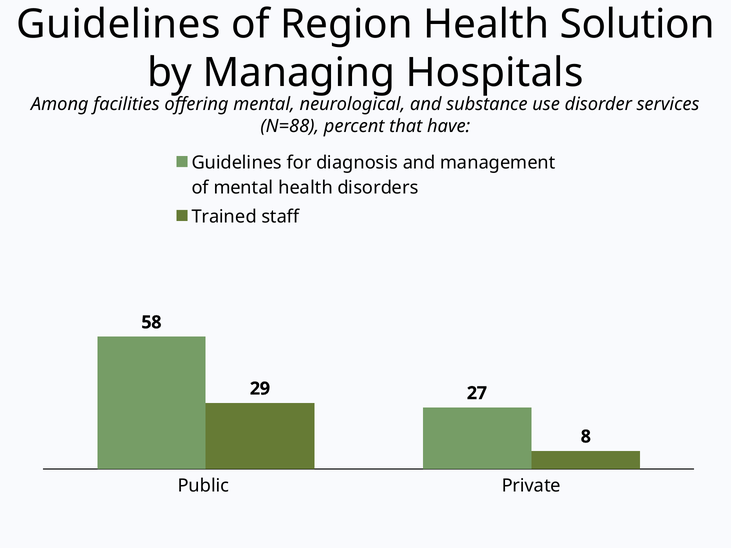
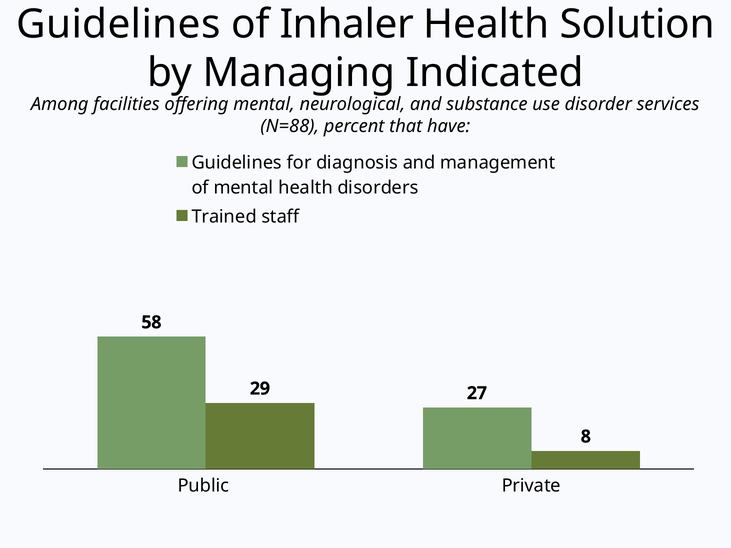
Region: Region -> Inhaler
Hospitals: Hospitals -> Indicated
